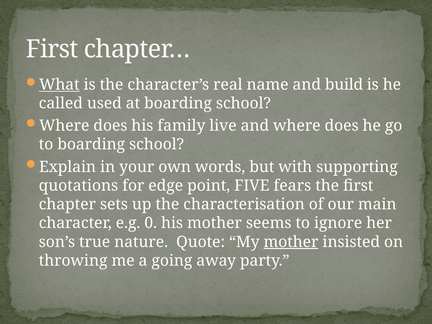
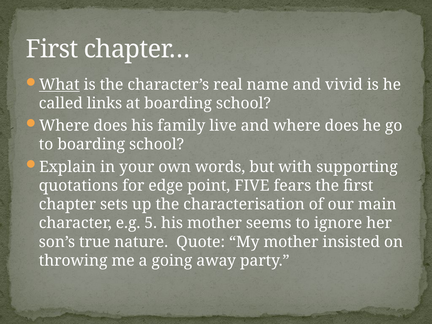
build: build -> vivid
used: used -> links
0: 0 -> 5
mother at (291, 242) underline: present -> none
